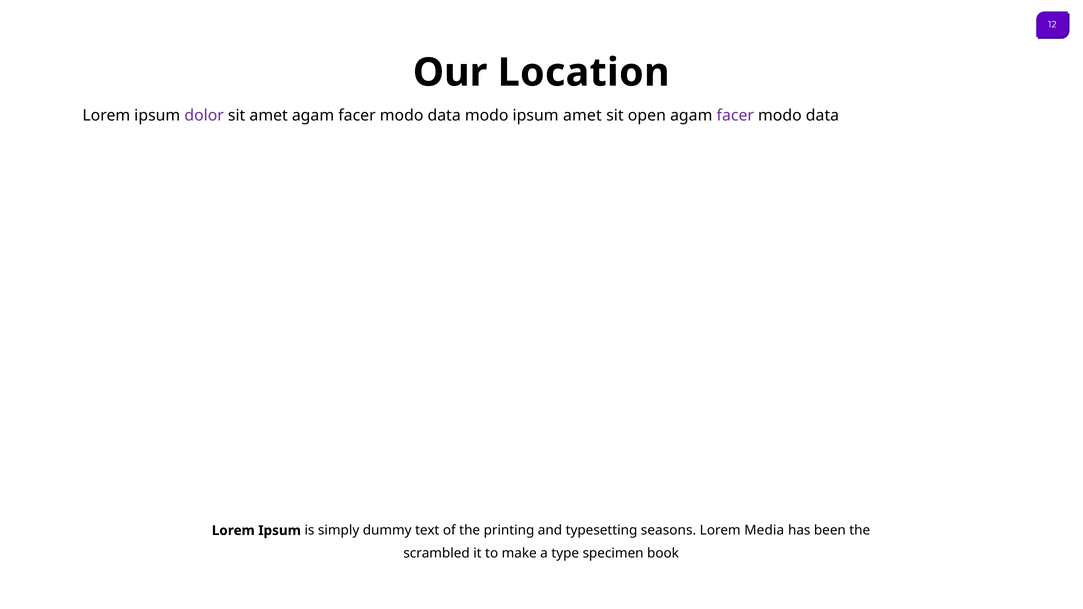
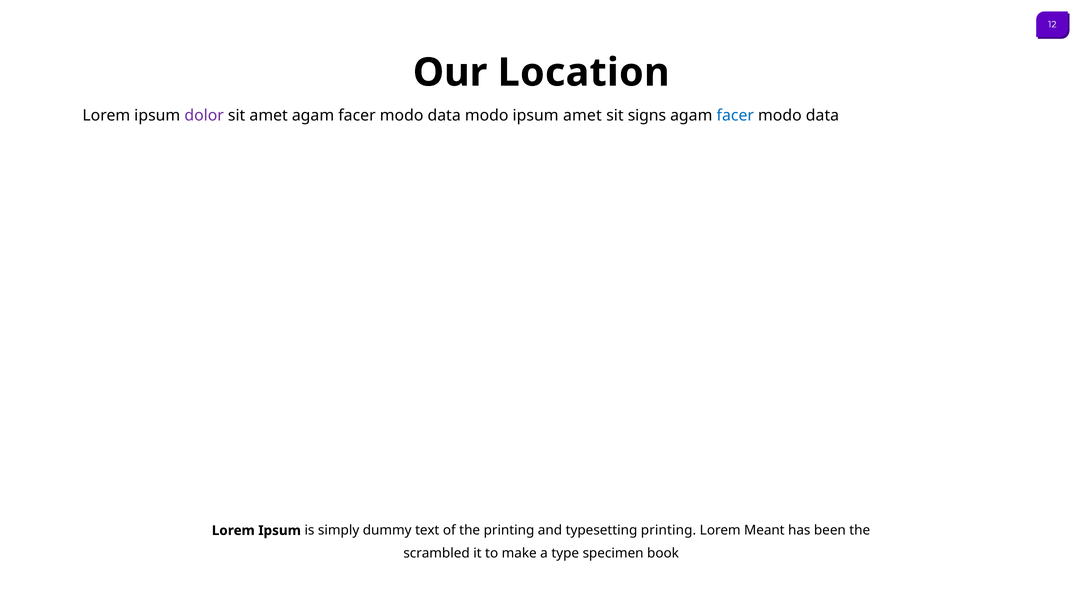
open: open -> signs
facer at (735, 115) colour: purple -> blue
typesetting seasons: seasons -> printing
Media: Media -> Meant
